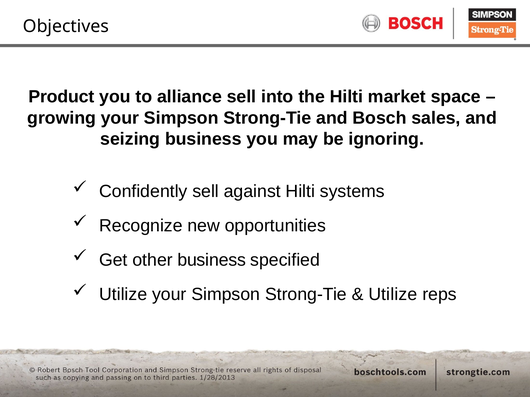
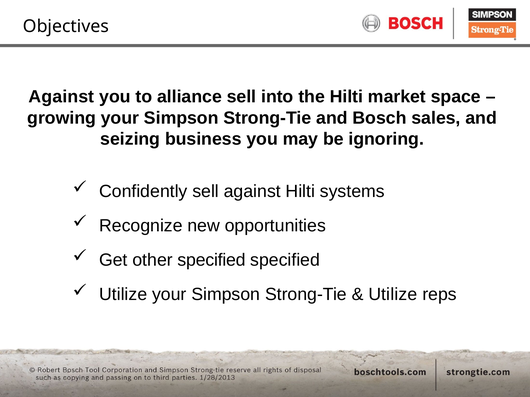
Product at (62, 97): Product -> Against
other business: business -> specified
